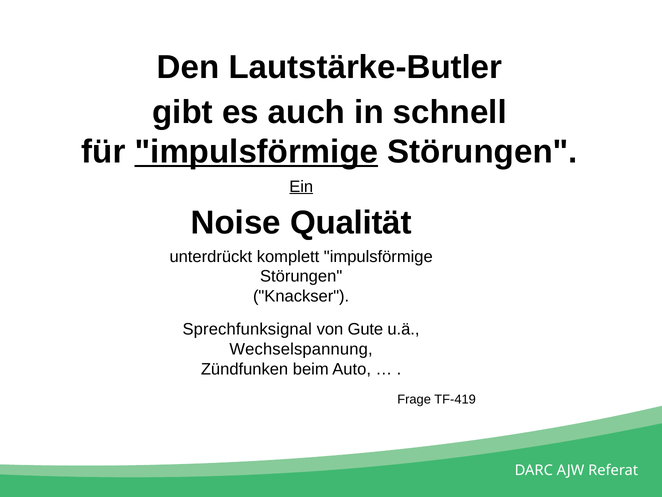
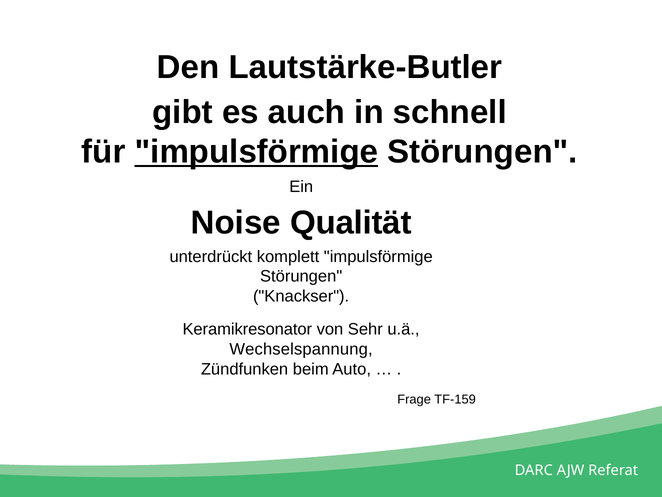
Ein underline: present -> none
Sprechfunksignal: Sprechfunksignal -> Keramikresonator
Gute: Gute -> Sehr
TF-419: TF-419 -> TF-159
